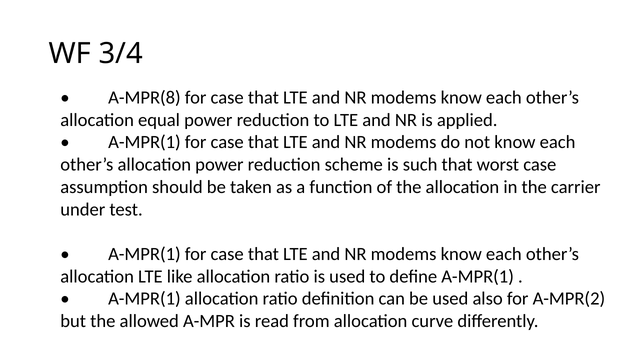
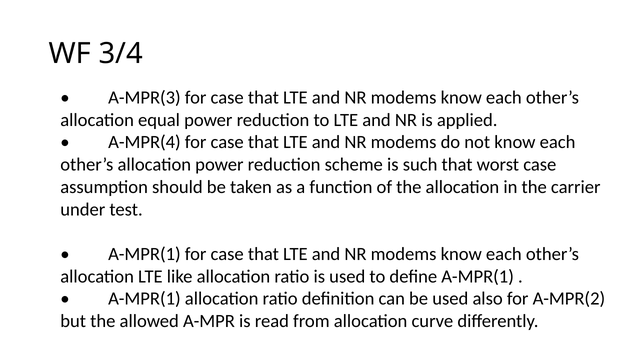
A-MPR(8: A-MPR(8 -> A-MPR(3
A-MPR(1 at (144, 142): A-MPR(1 -> A-MPR(4
